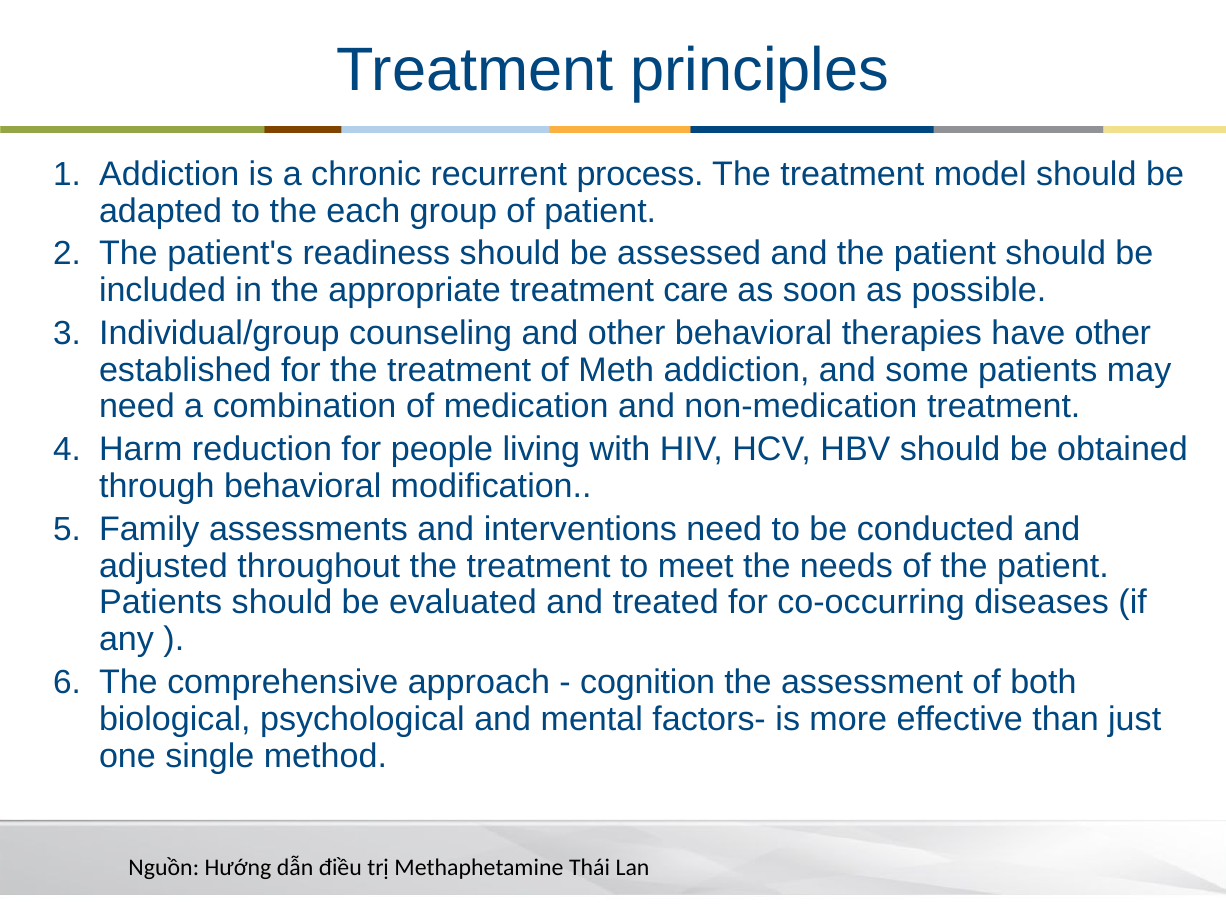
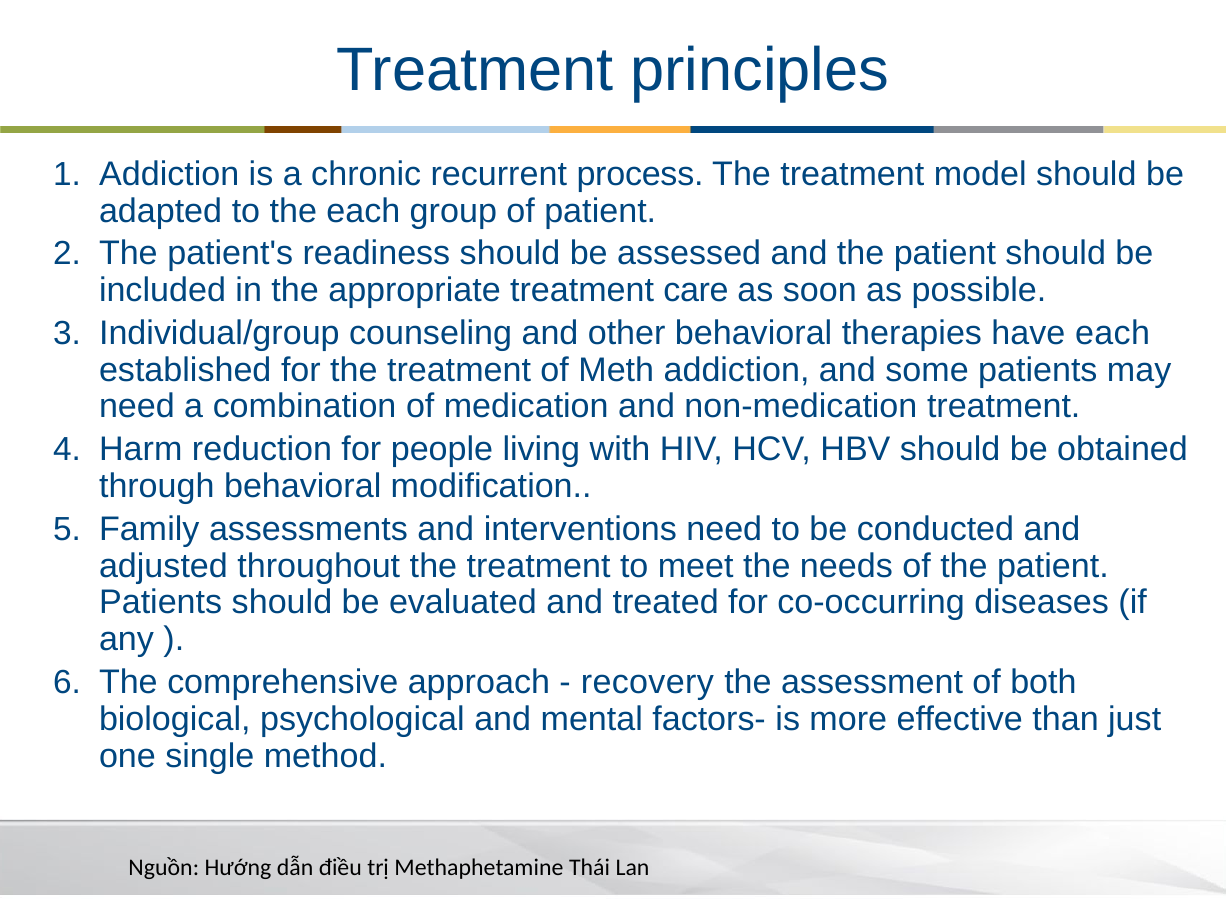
have other: other -> each
cognition: cognition -> recovery
